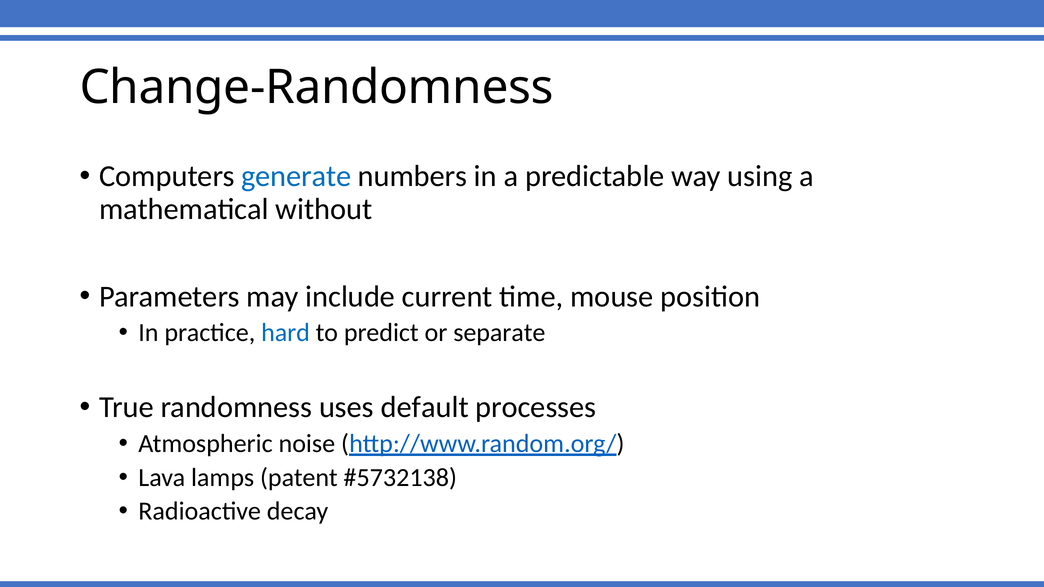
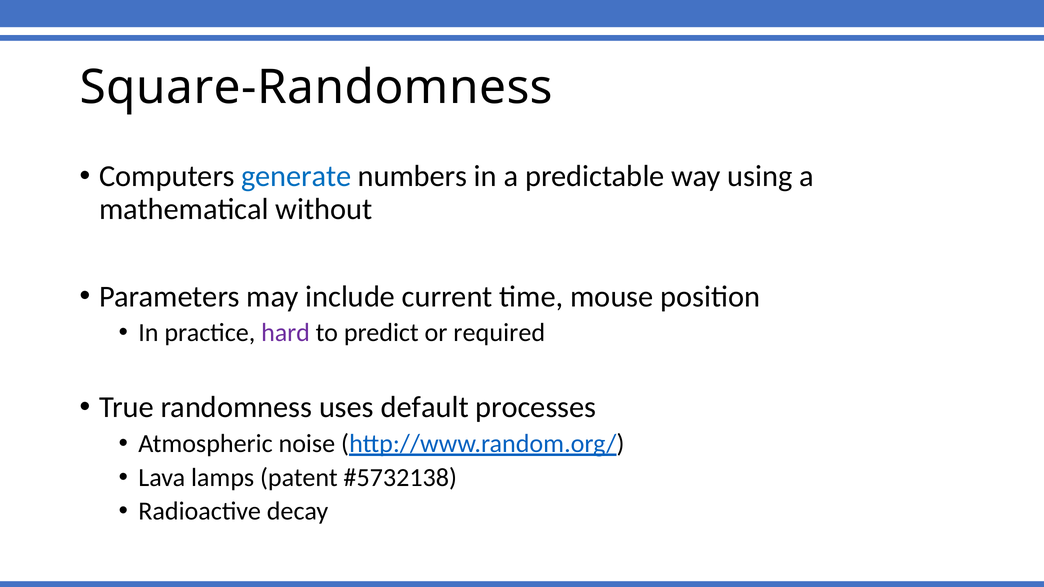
Change-Randomness: Change-Randomness -> Square-Randomness
hard colour: blue -> purple
separate: separate -> required
